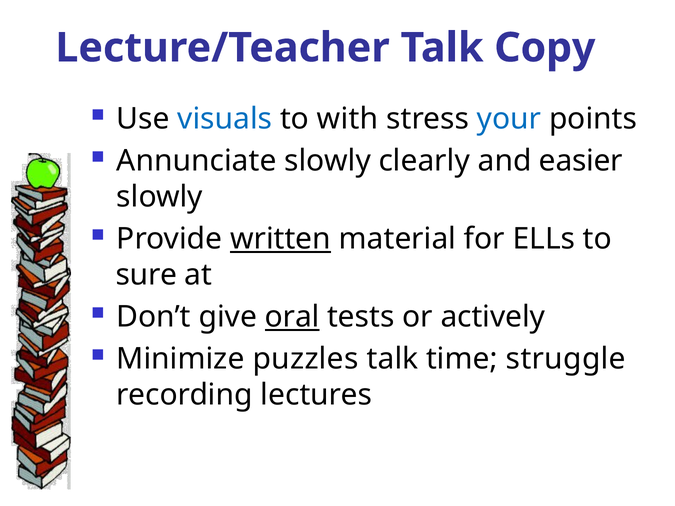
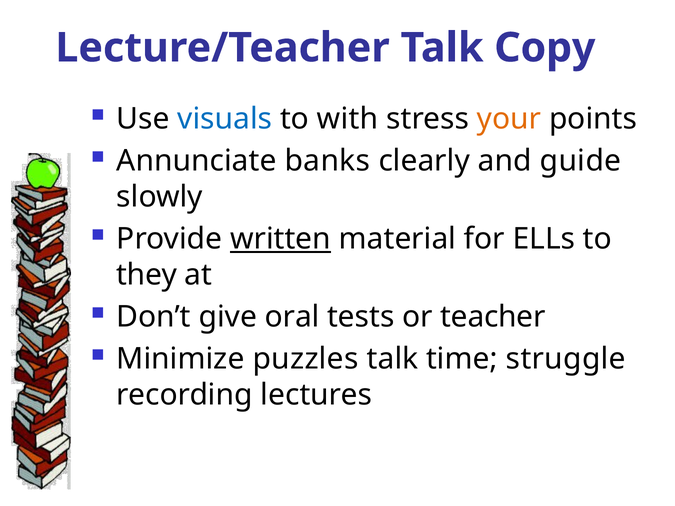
your colour: blue -> orange
Annunciate slowly: slowly -> banks
easier: easier -> guide
sure: sure -> they
oral underline: present -> none
actively: actively -> teacher
